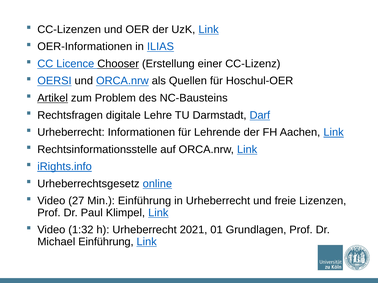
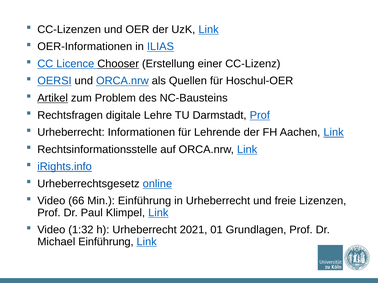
Darmstadt Darf: Darf -> Prof
27: 27 -> 66
